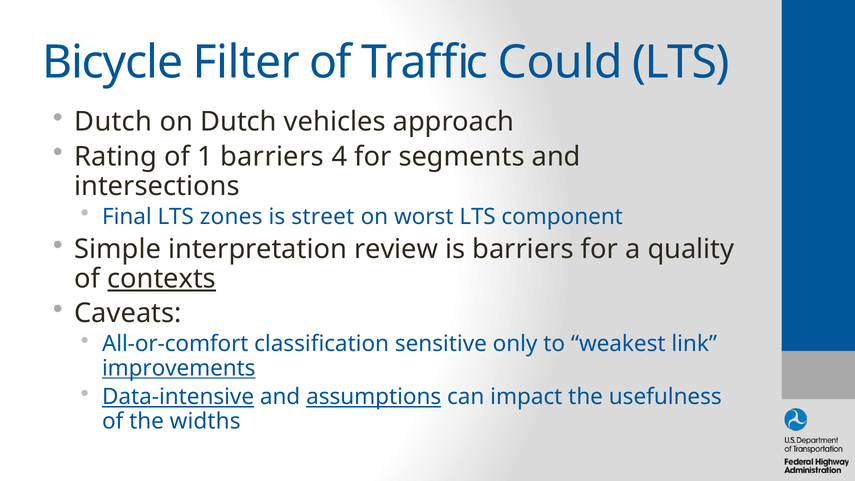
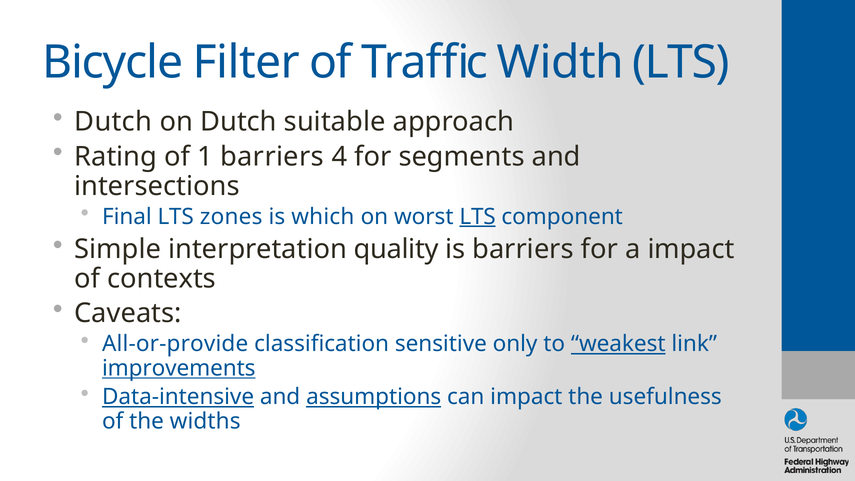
Could: Could -> Width
vehicles: vehicles -> suitable
street: street -> which
LTS at (478, 217) underline: none -> present
review: review -> quality
a quality: quality -> impact
contexts underline: present -> none
All-or-comfort: All-or-comfort -> All-or-provide
weakest underline: none -> present
